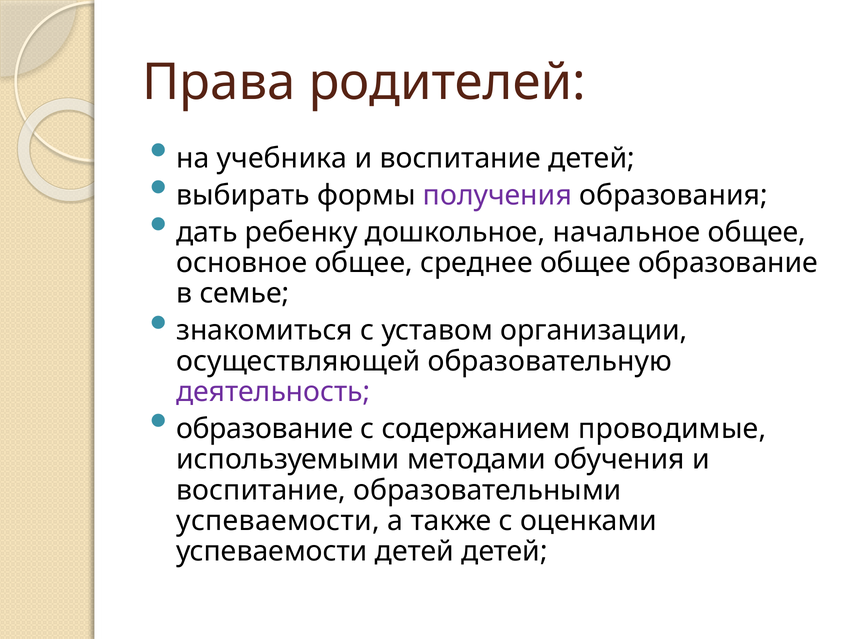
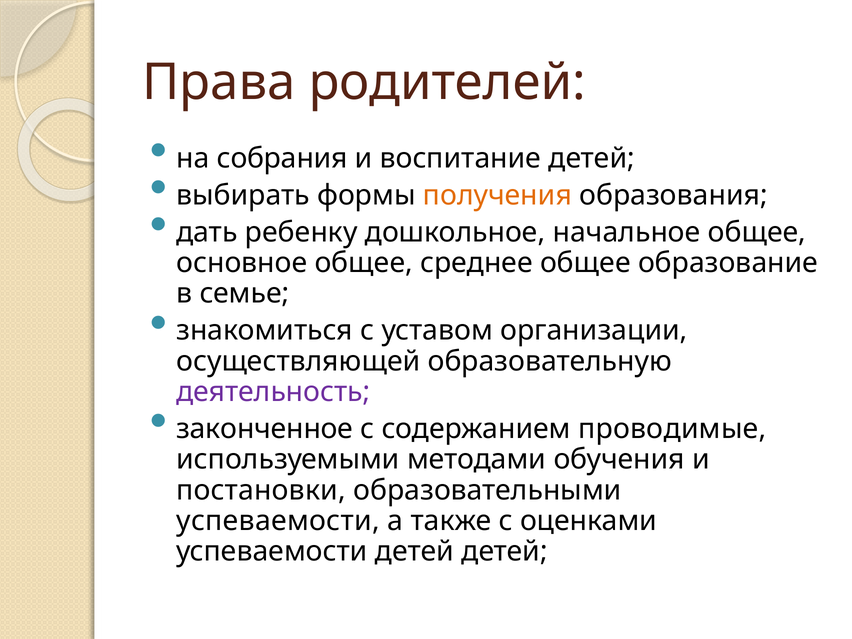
учебника: учебника -> собрания
получения colour: purple -> orange
образование at (265, 429): образование -> законченное
воспитание at (261, 490): воспитание -> постановки
